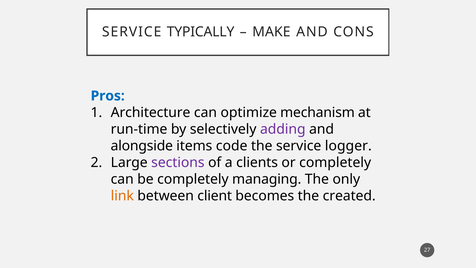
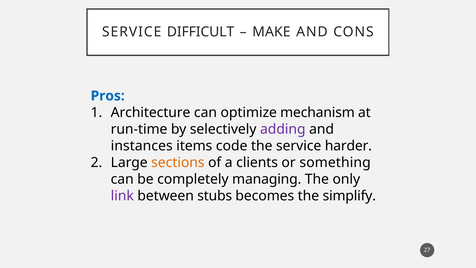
TYPICALLY: TYPICALLY -> DIFFICULT
alongside: alongside -> instances
logger: logger -> harder
sections colour: purple -> orange
or completely: completely -> something
link colour: orange -> purple
client: client -> stubs
created: created -> simplify
